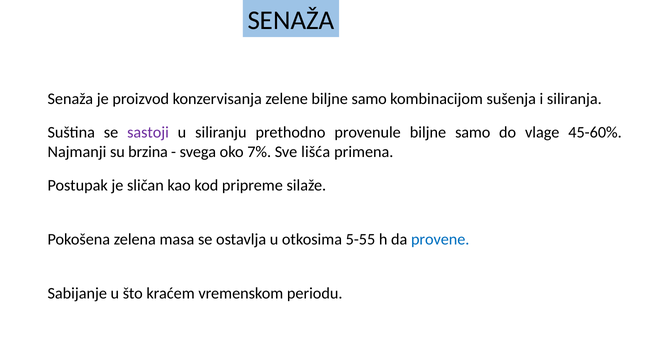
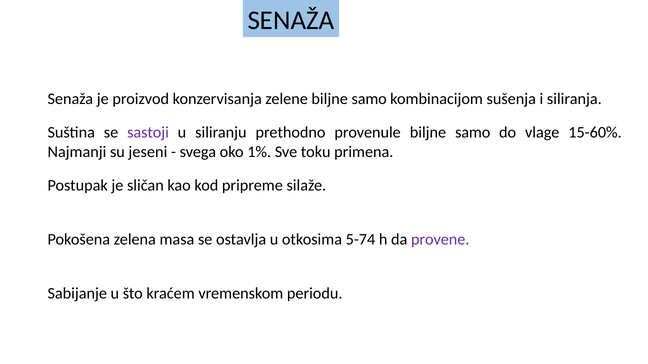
45-60%: 45-60% -> 15-60%
brzina: brzina -> jeseni
7%: 7% -> 1%
lišća: lišća -> toku
5-55: 5-55 -> 5-74
provene colour: blue -> purple
